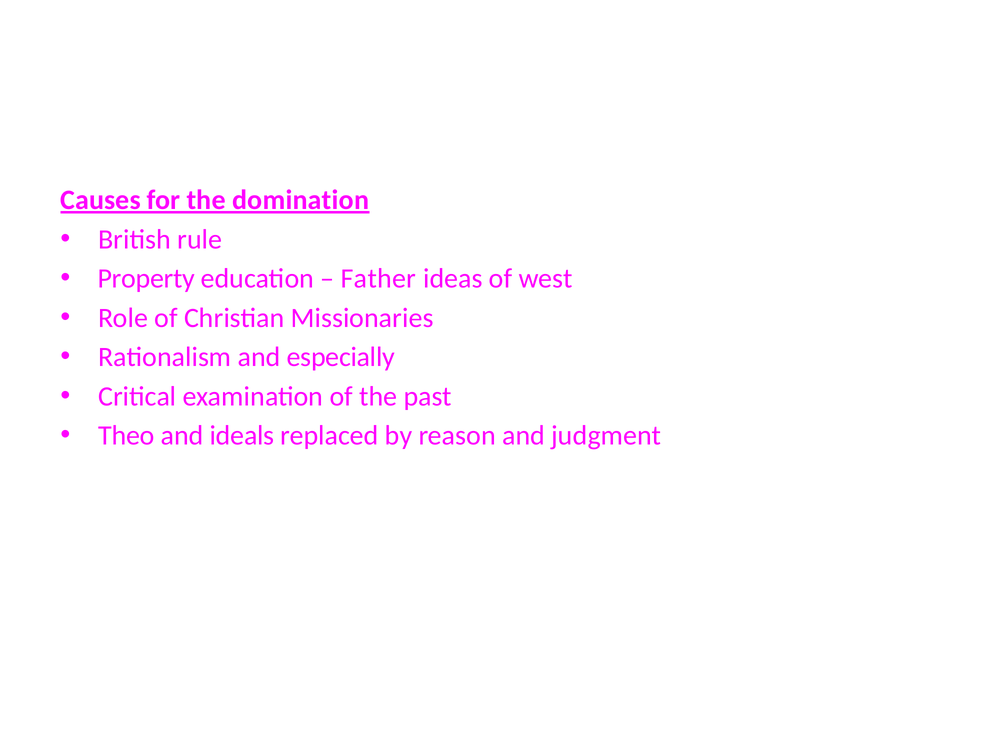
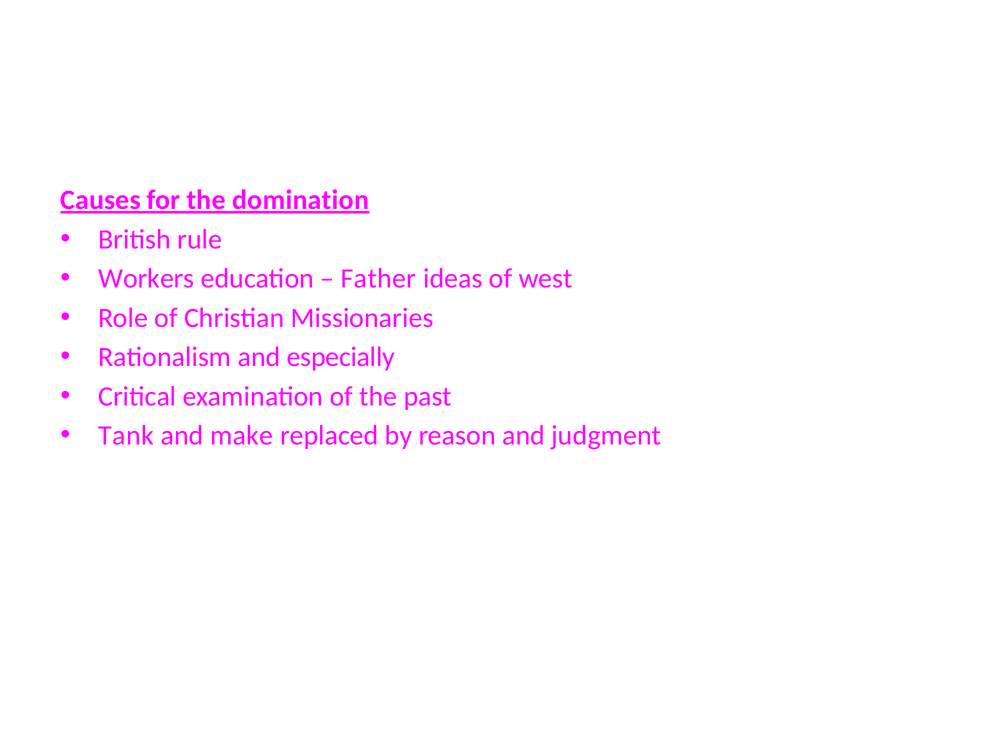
Property: Property -> Workers
Theo: Theo -> Tank
ideals: ideals -> make
